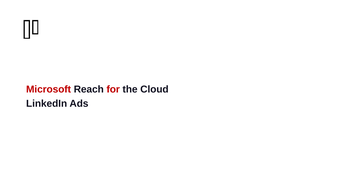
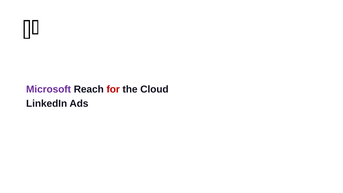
Microsoft colour: red -> purple
